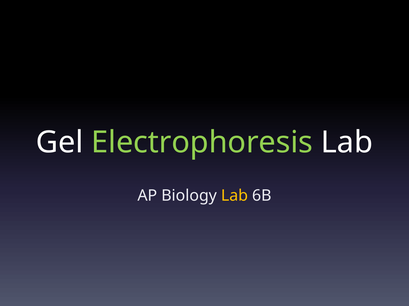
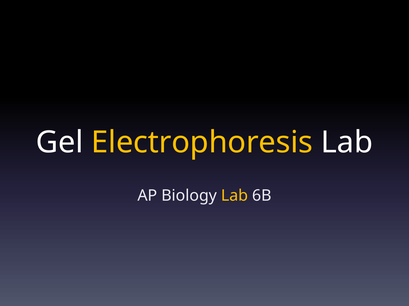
Electrophoresis colour: light green -> yellow
